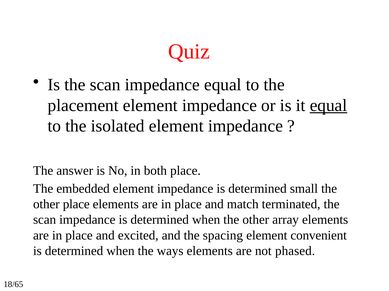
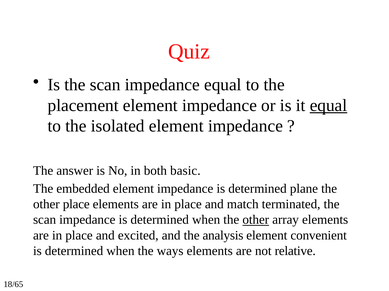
both place: place -> basic
small: small -> plane
other at (256, 220) underline: none -> present
spacing: spacing -> analysis
phased: phased -> relative
